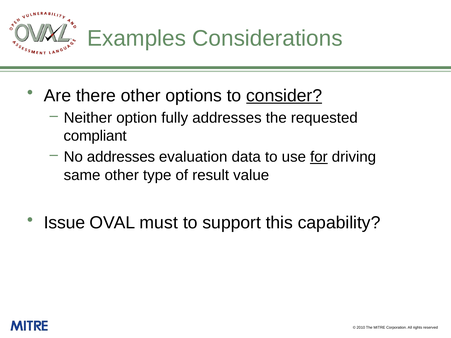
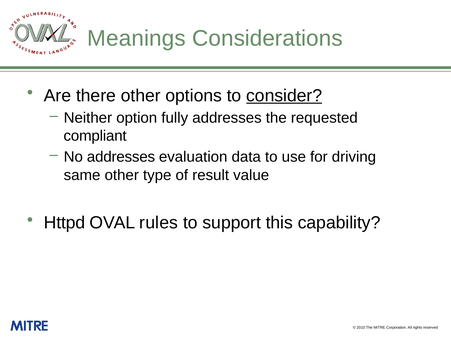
Examples: Examples -> Meanings
for underline: present -> none
Issue: Issue -> Httpd
must: must -> rules
